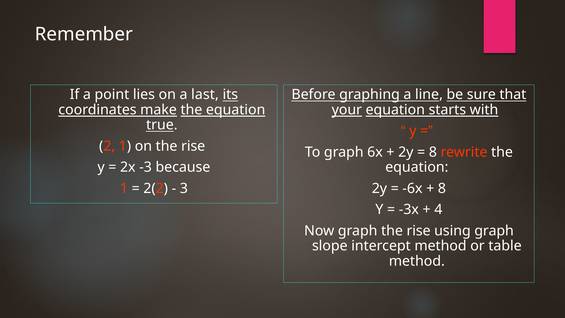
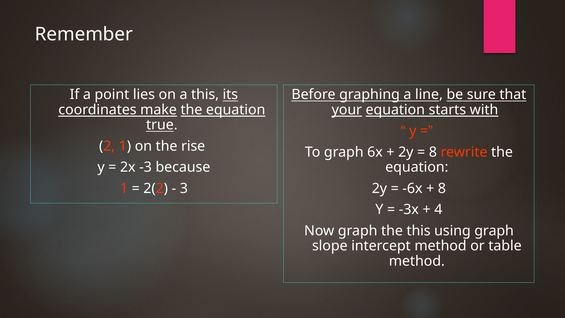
a last: last -> this
graph the rise: rise -> this
